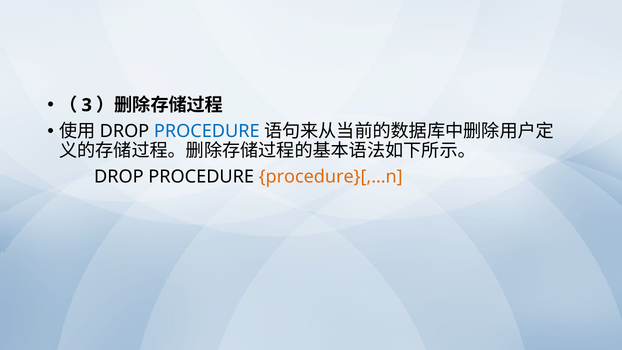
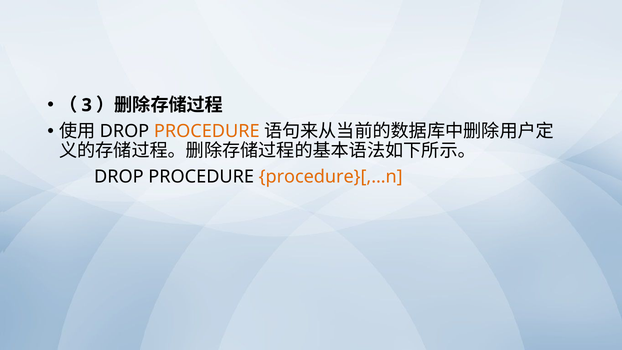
PROCEDURE at (207, 131) colour: blue -> orange
